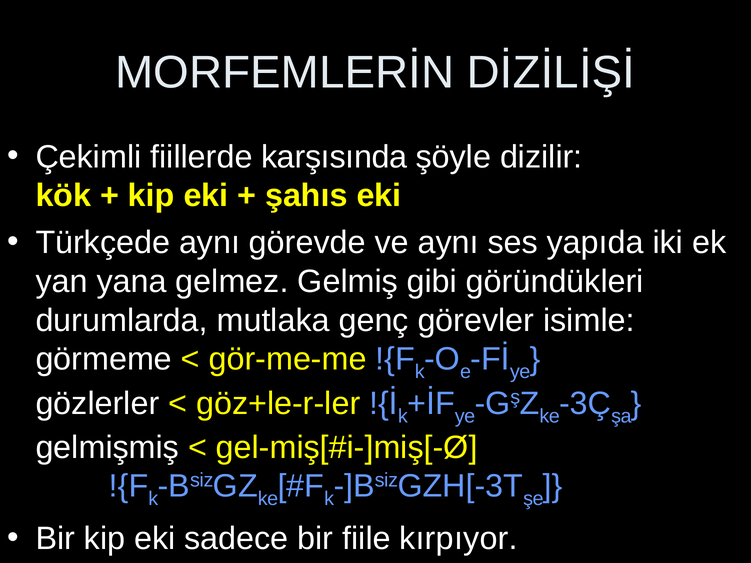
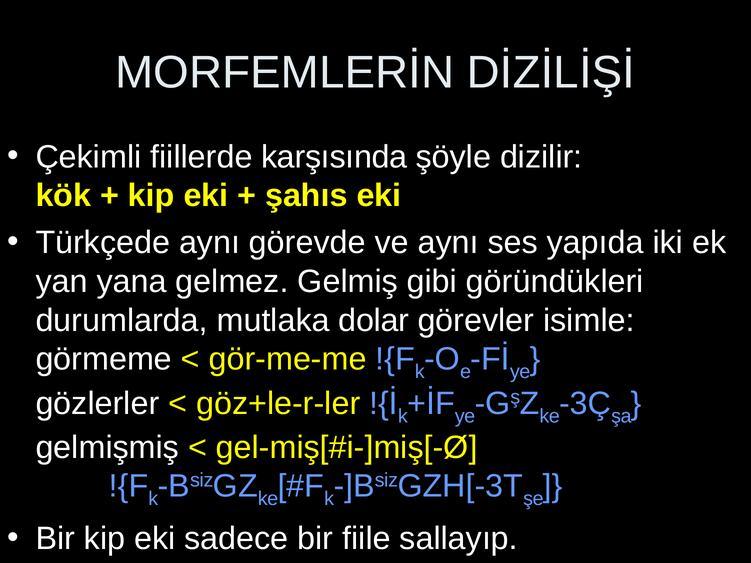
genç: genç -> dolar
kırpıyor: kırpıyor -> sallayıp
